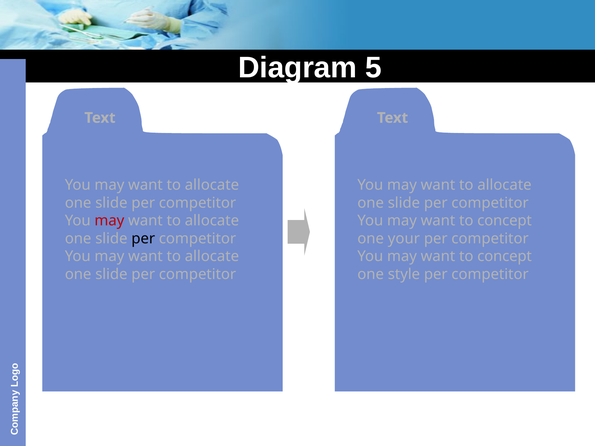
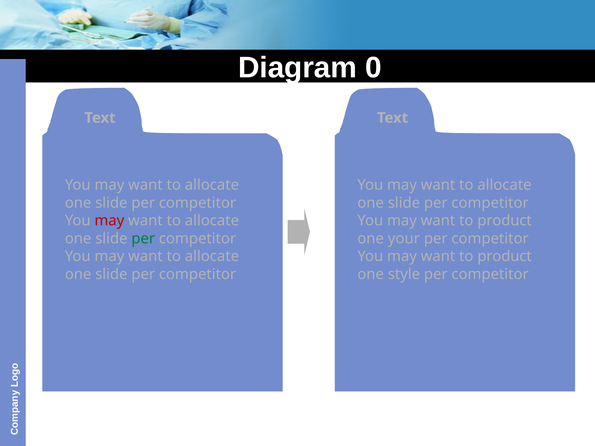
5: 5 -> 0
concept at (505, 221): concept -> product
per at (143, 239) colour: black -> green
concept at (505, 257): concept -> product
